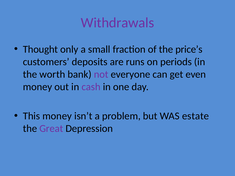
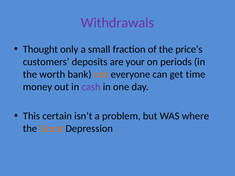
runs: runs -> your
not colour: purple -> orange
even: even -> time
This money: money -> certain
estate: estate -> where
Great colour: purple -> orange
